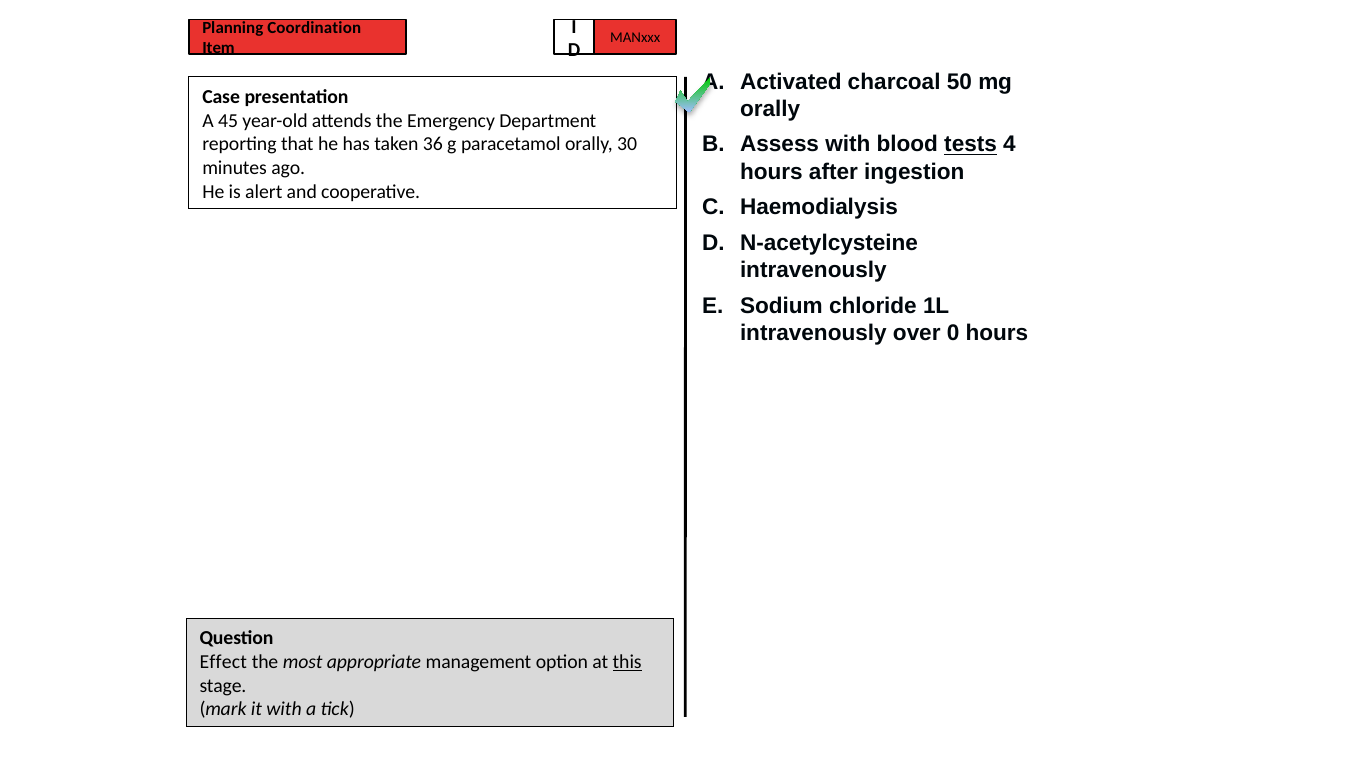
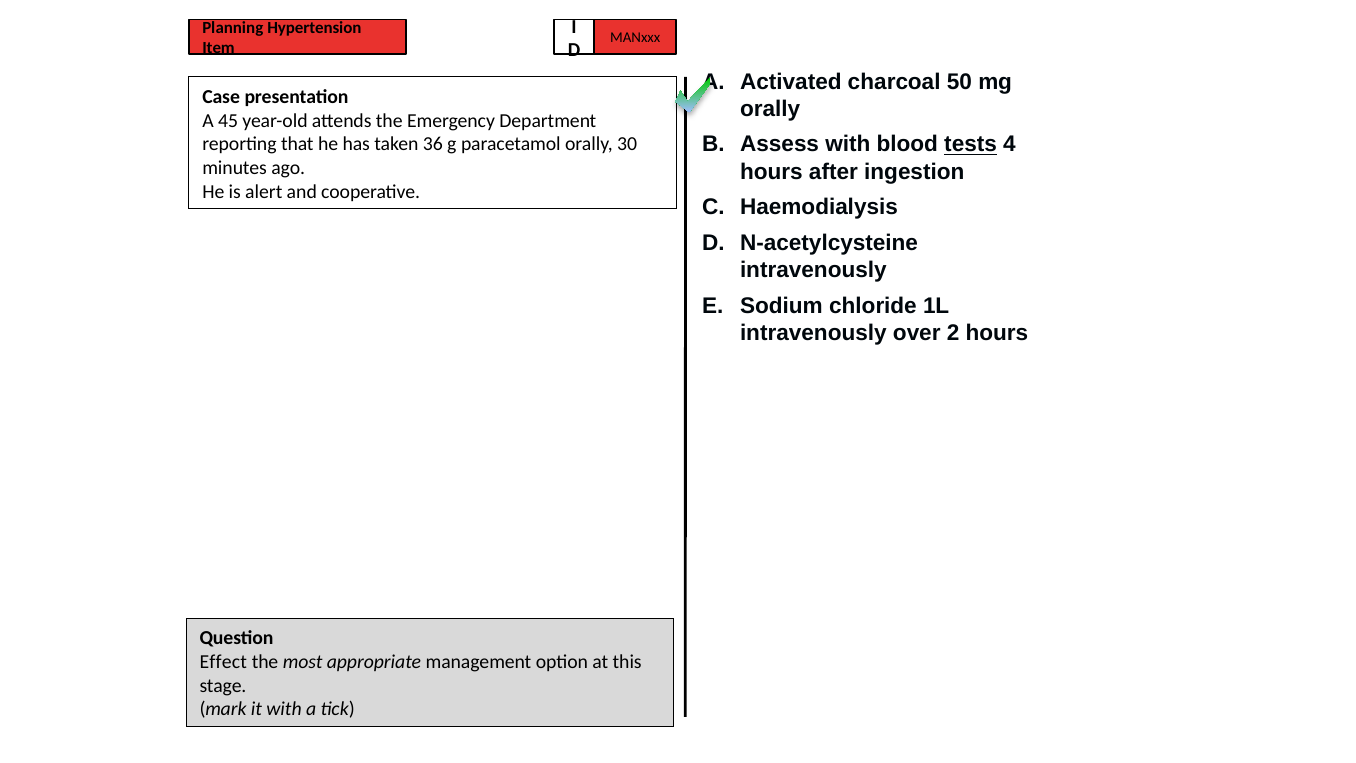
Coordination: Coordination -> Hypertension
0: 0 -> 2
this underline: present -> none
